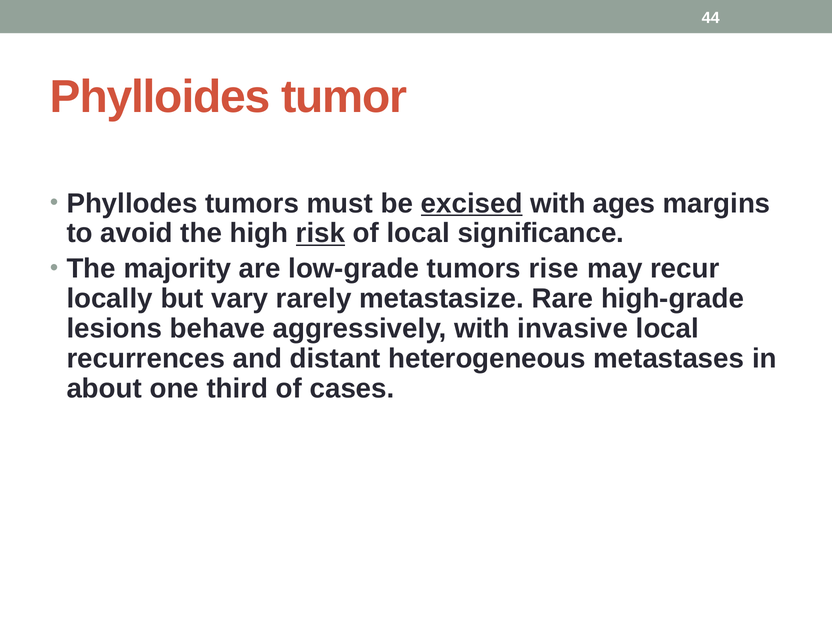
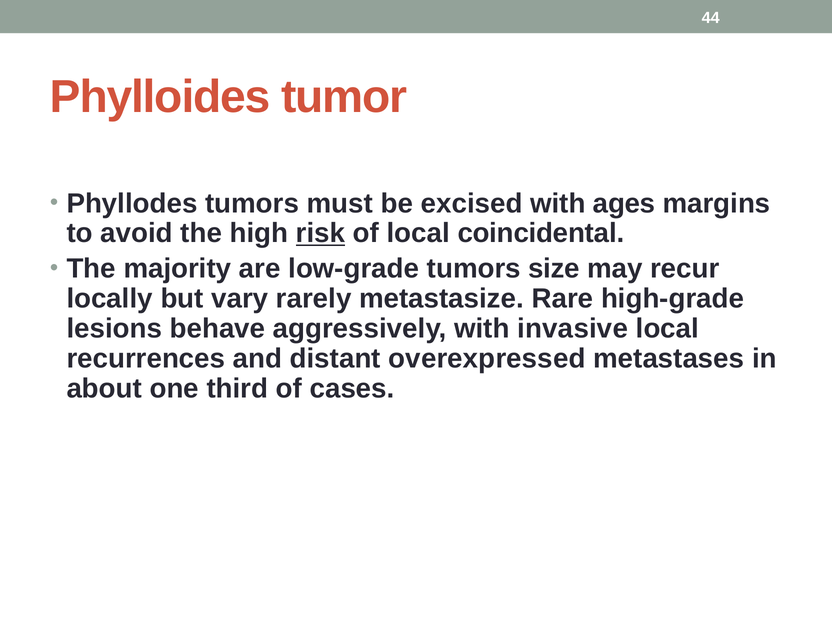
excised underline: present -> none
significance: significance -> coincidental
rise: rise -> size
heterogeneous: heterogeneous -> overexpressed
